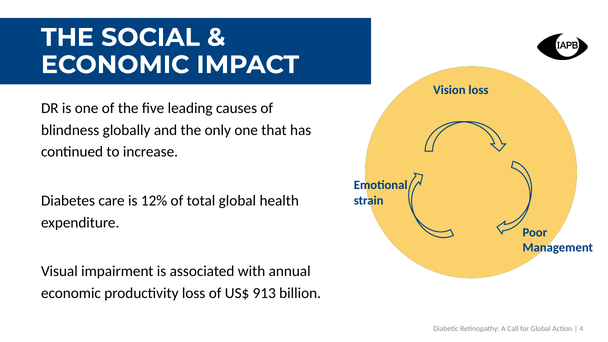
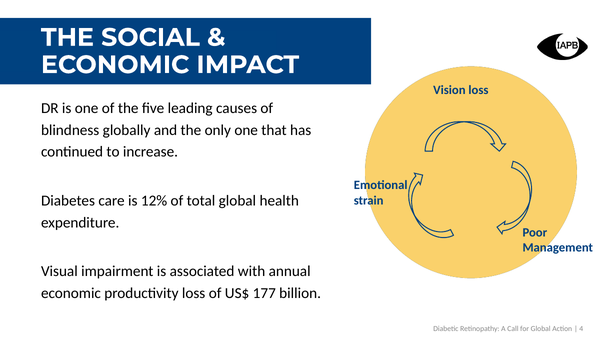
913: 913 -> 177
